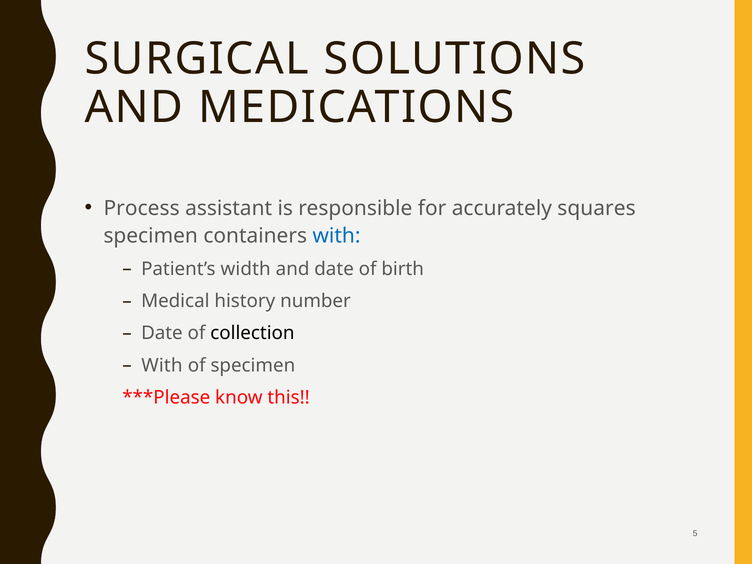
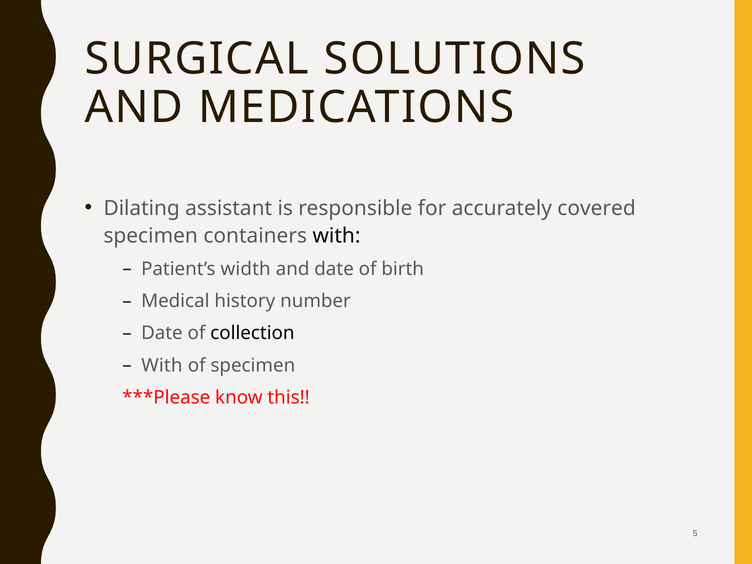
Process: Process -> Dilating
squares: squares -> covered
with at (337, 236) colour: blue -> black
